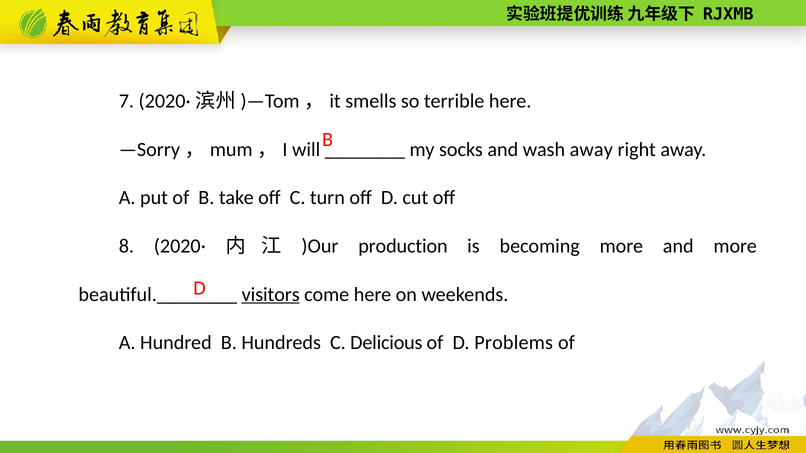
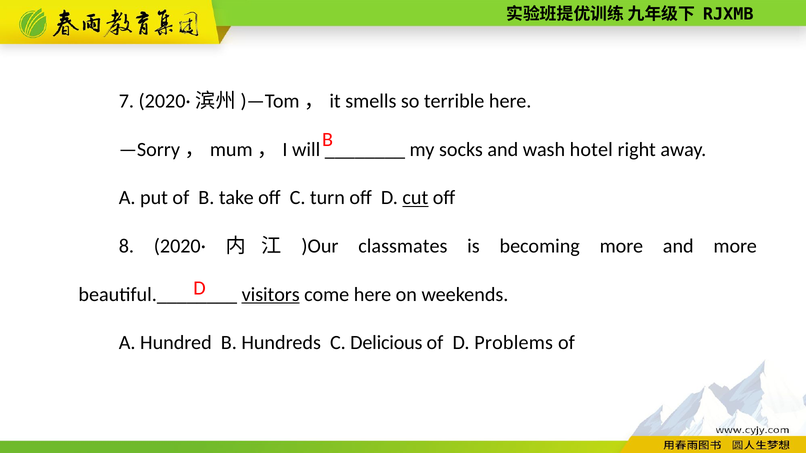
wash away: away -> hotel
cut underline: none -> present
production: production -> classmates
